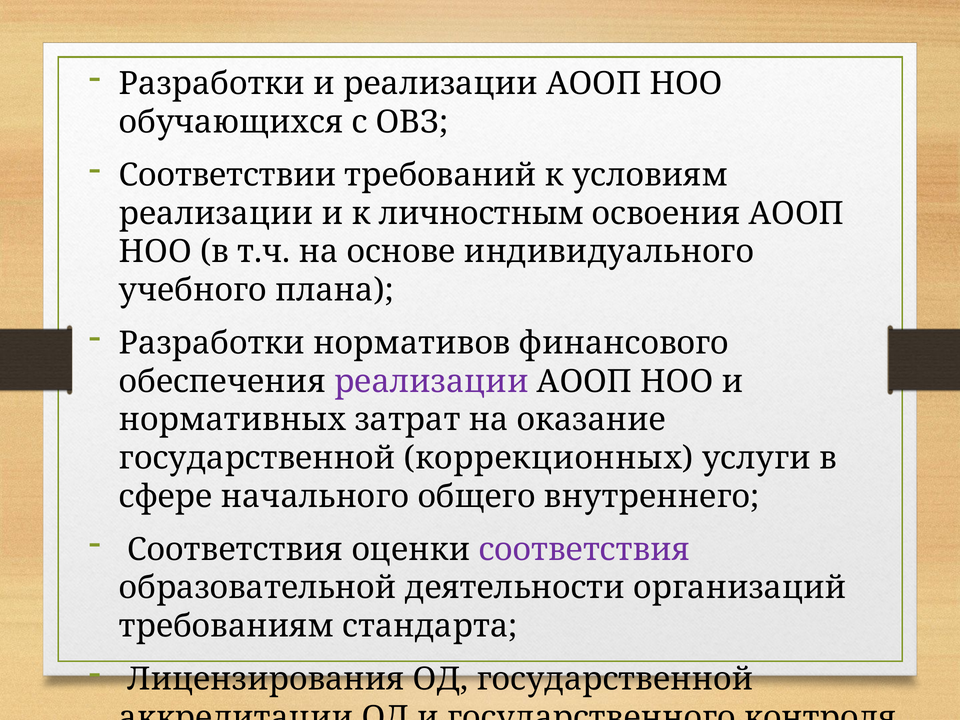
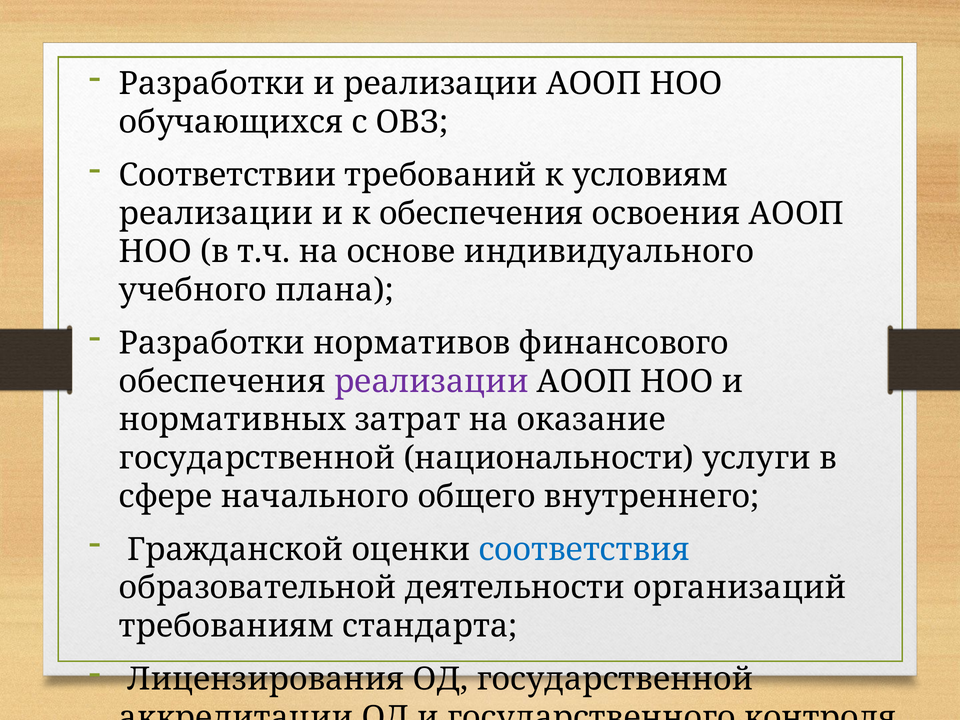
к личностным: личностным -> обеспечения
коррекционных: коррекционных -> национальности
Соответствия at (235, 549): Соответствия -> Гражданской
соответствия at (584, 549) colour: purple -> blue
